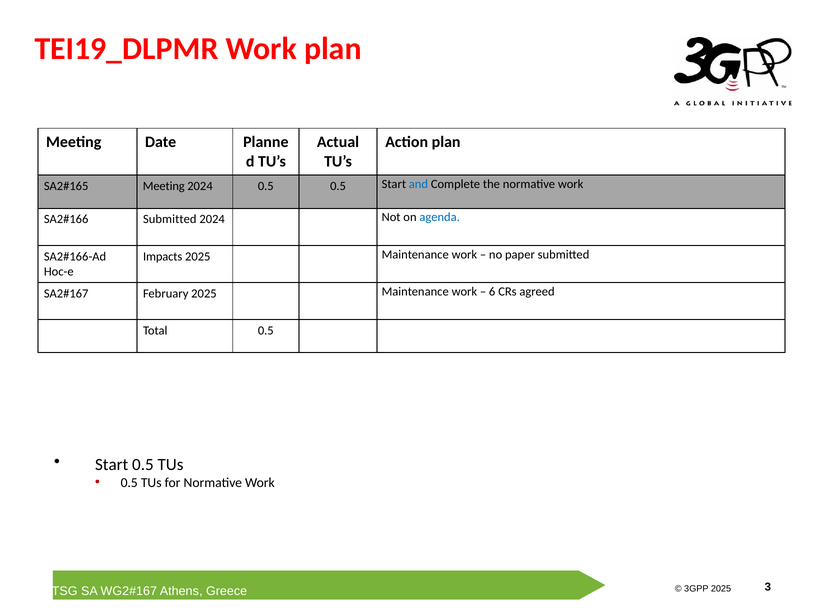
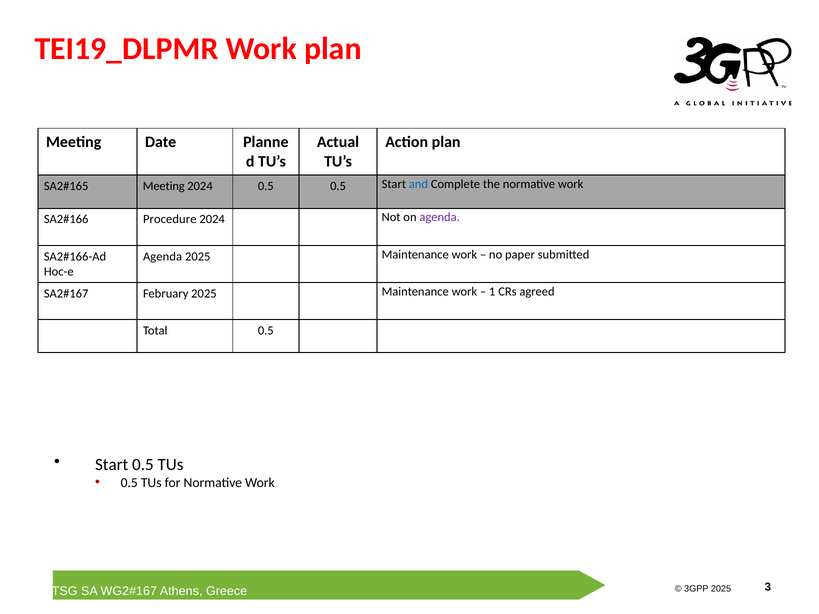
Submitted at (170, 219): Submitted -> Procedure
agenda at (440, 217) colour: blue -> purple
Impacts at (163, 257): Impacts -> Agenda
6: 6 -> 1
